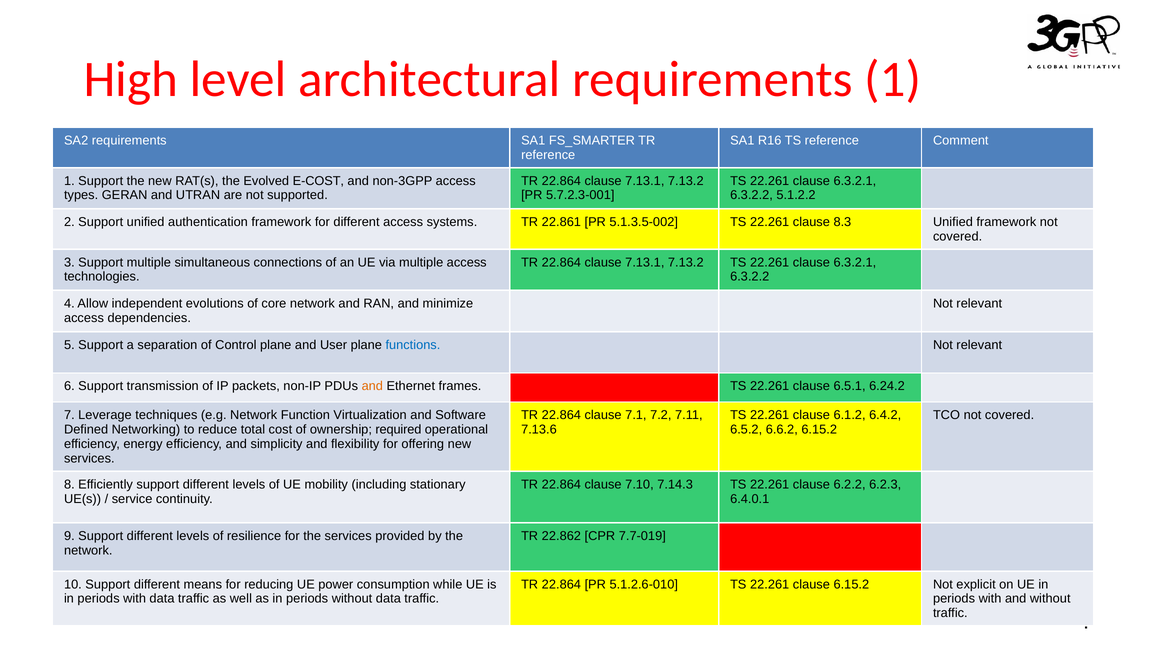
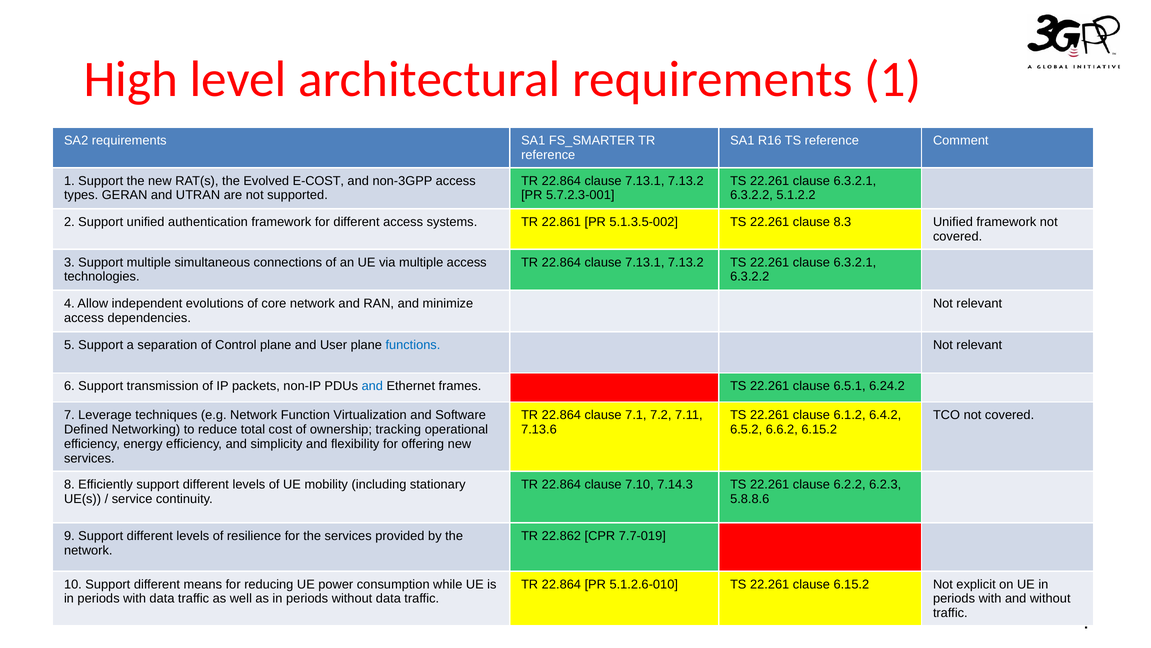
and at (372, 386) colour: orange -> blue
required: required -> tracking
6.4.0.1: 6.4.0.1 -> 5.8.8.6
